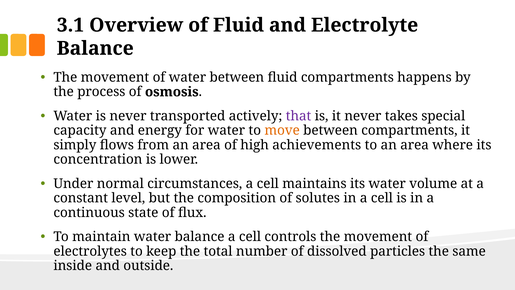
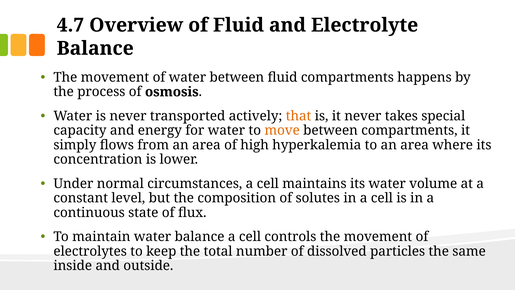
3.1: 3.1 -> 4.7
that colour: purple -> orange
achievements: achievements -> hyperkalemia
